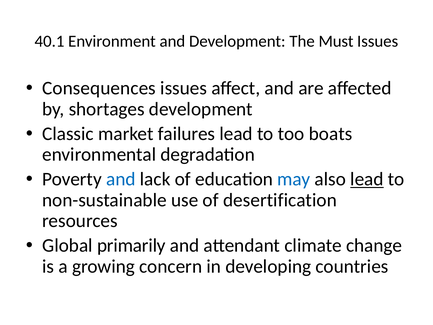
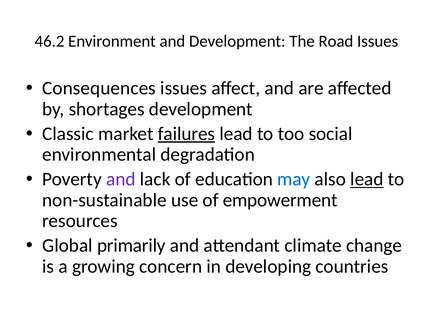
40.1: 40.1 -> 46.2
Must: Must -> Road
failures underline: none -> present
boats: boats -> social
and at (121, 179) colour: blue -> purple
desertification: desertification -> empowerment
